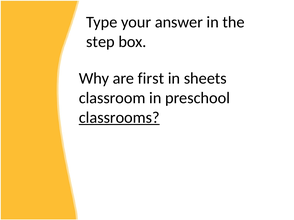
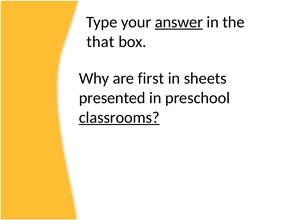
answer underline: none -> present
step: step -> that
classroom: classroom -> presented
